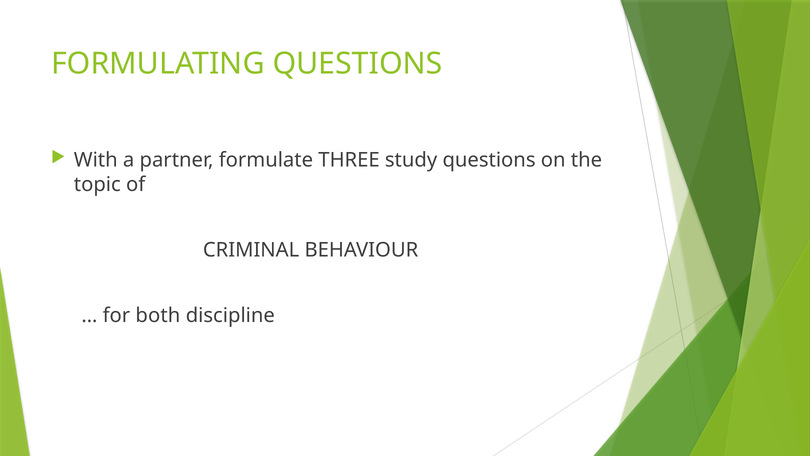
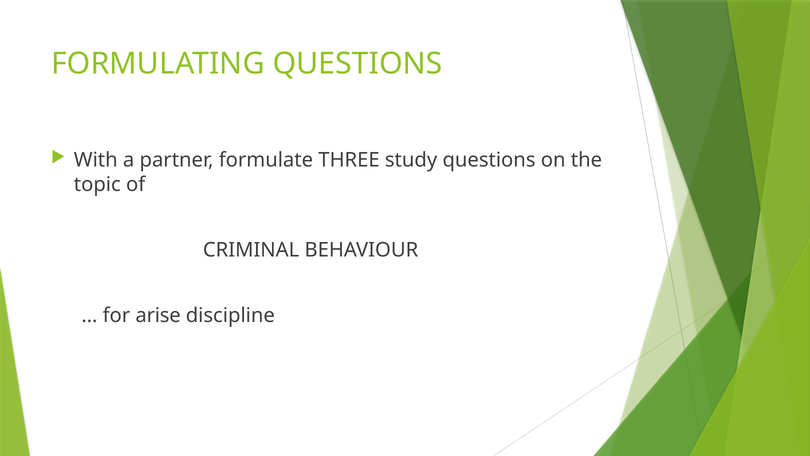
both: both -> arise
